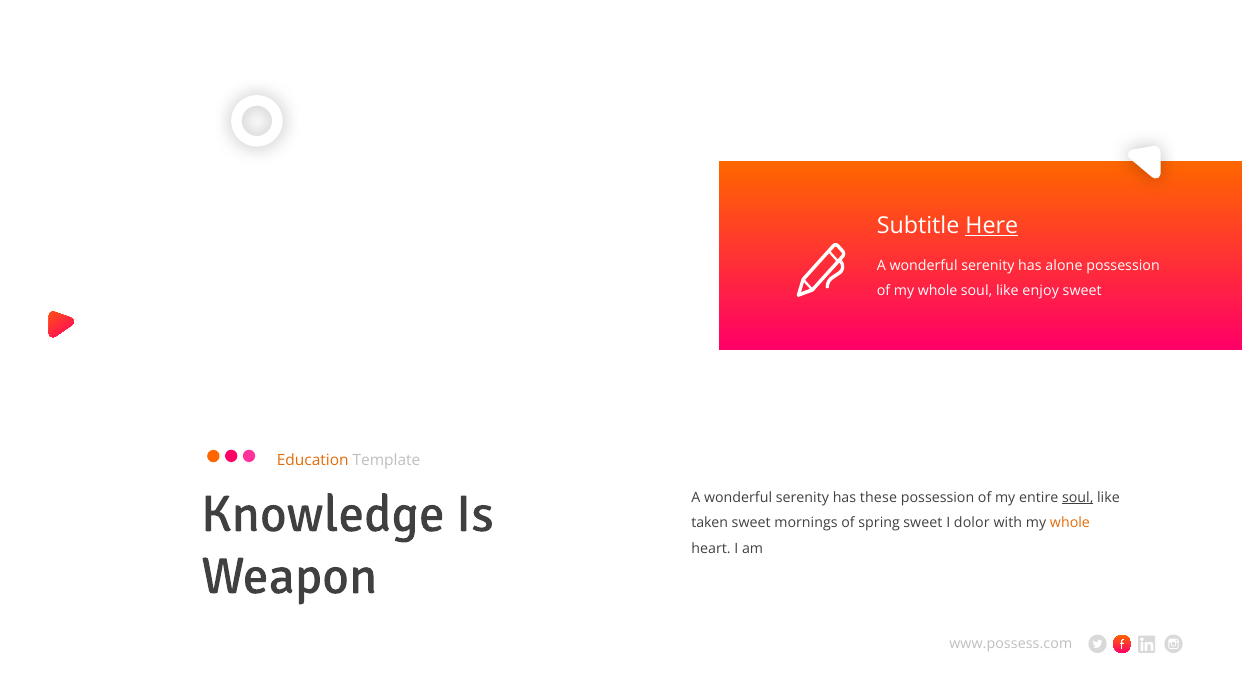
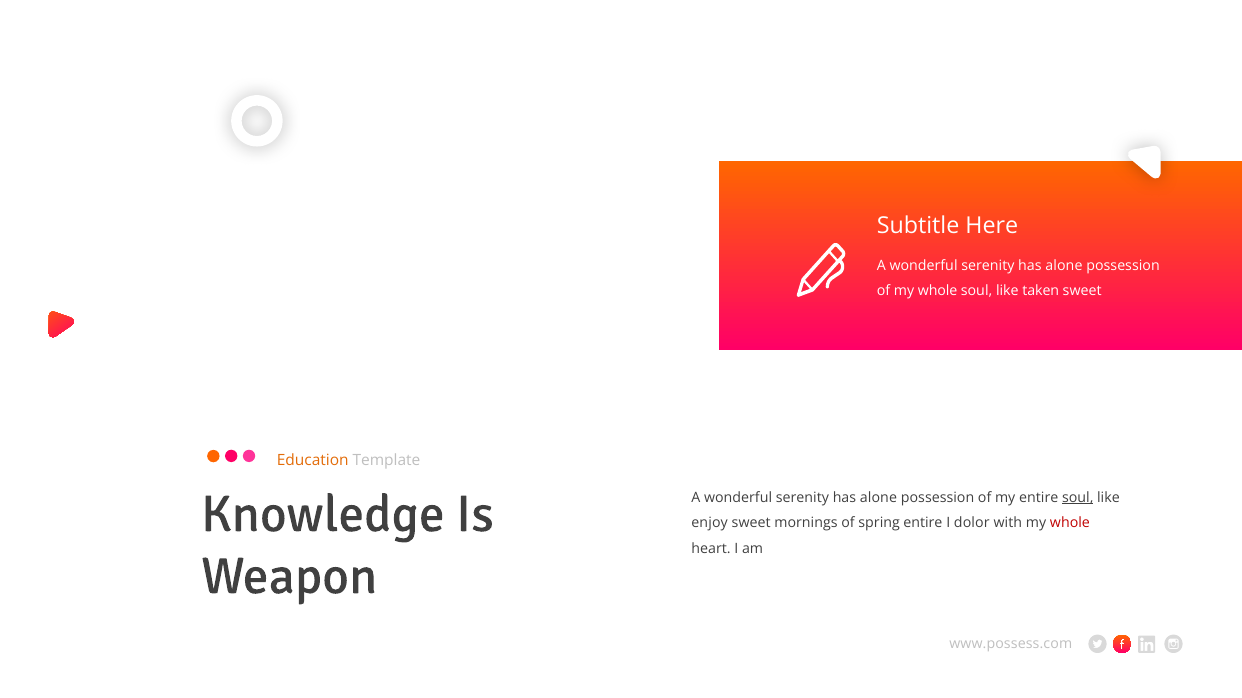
Here underline: present -> none
enjoy: enjoy -> taken
these at (878, 498): these -> alone
taken: taken -> enjoy
spring sweet: sweet -> entire
whole at (1070, 524) colour: orange -> red
